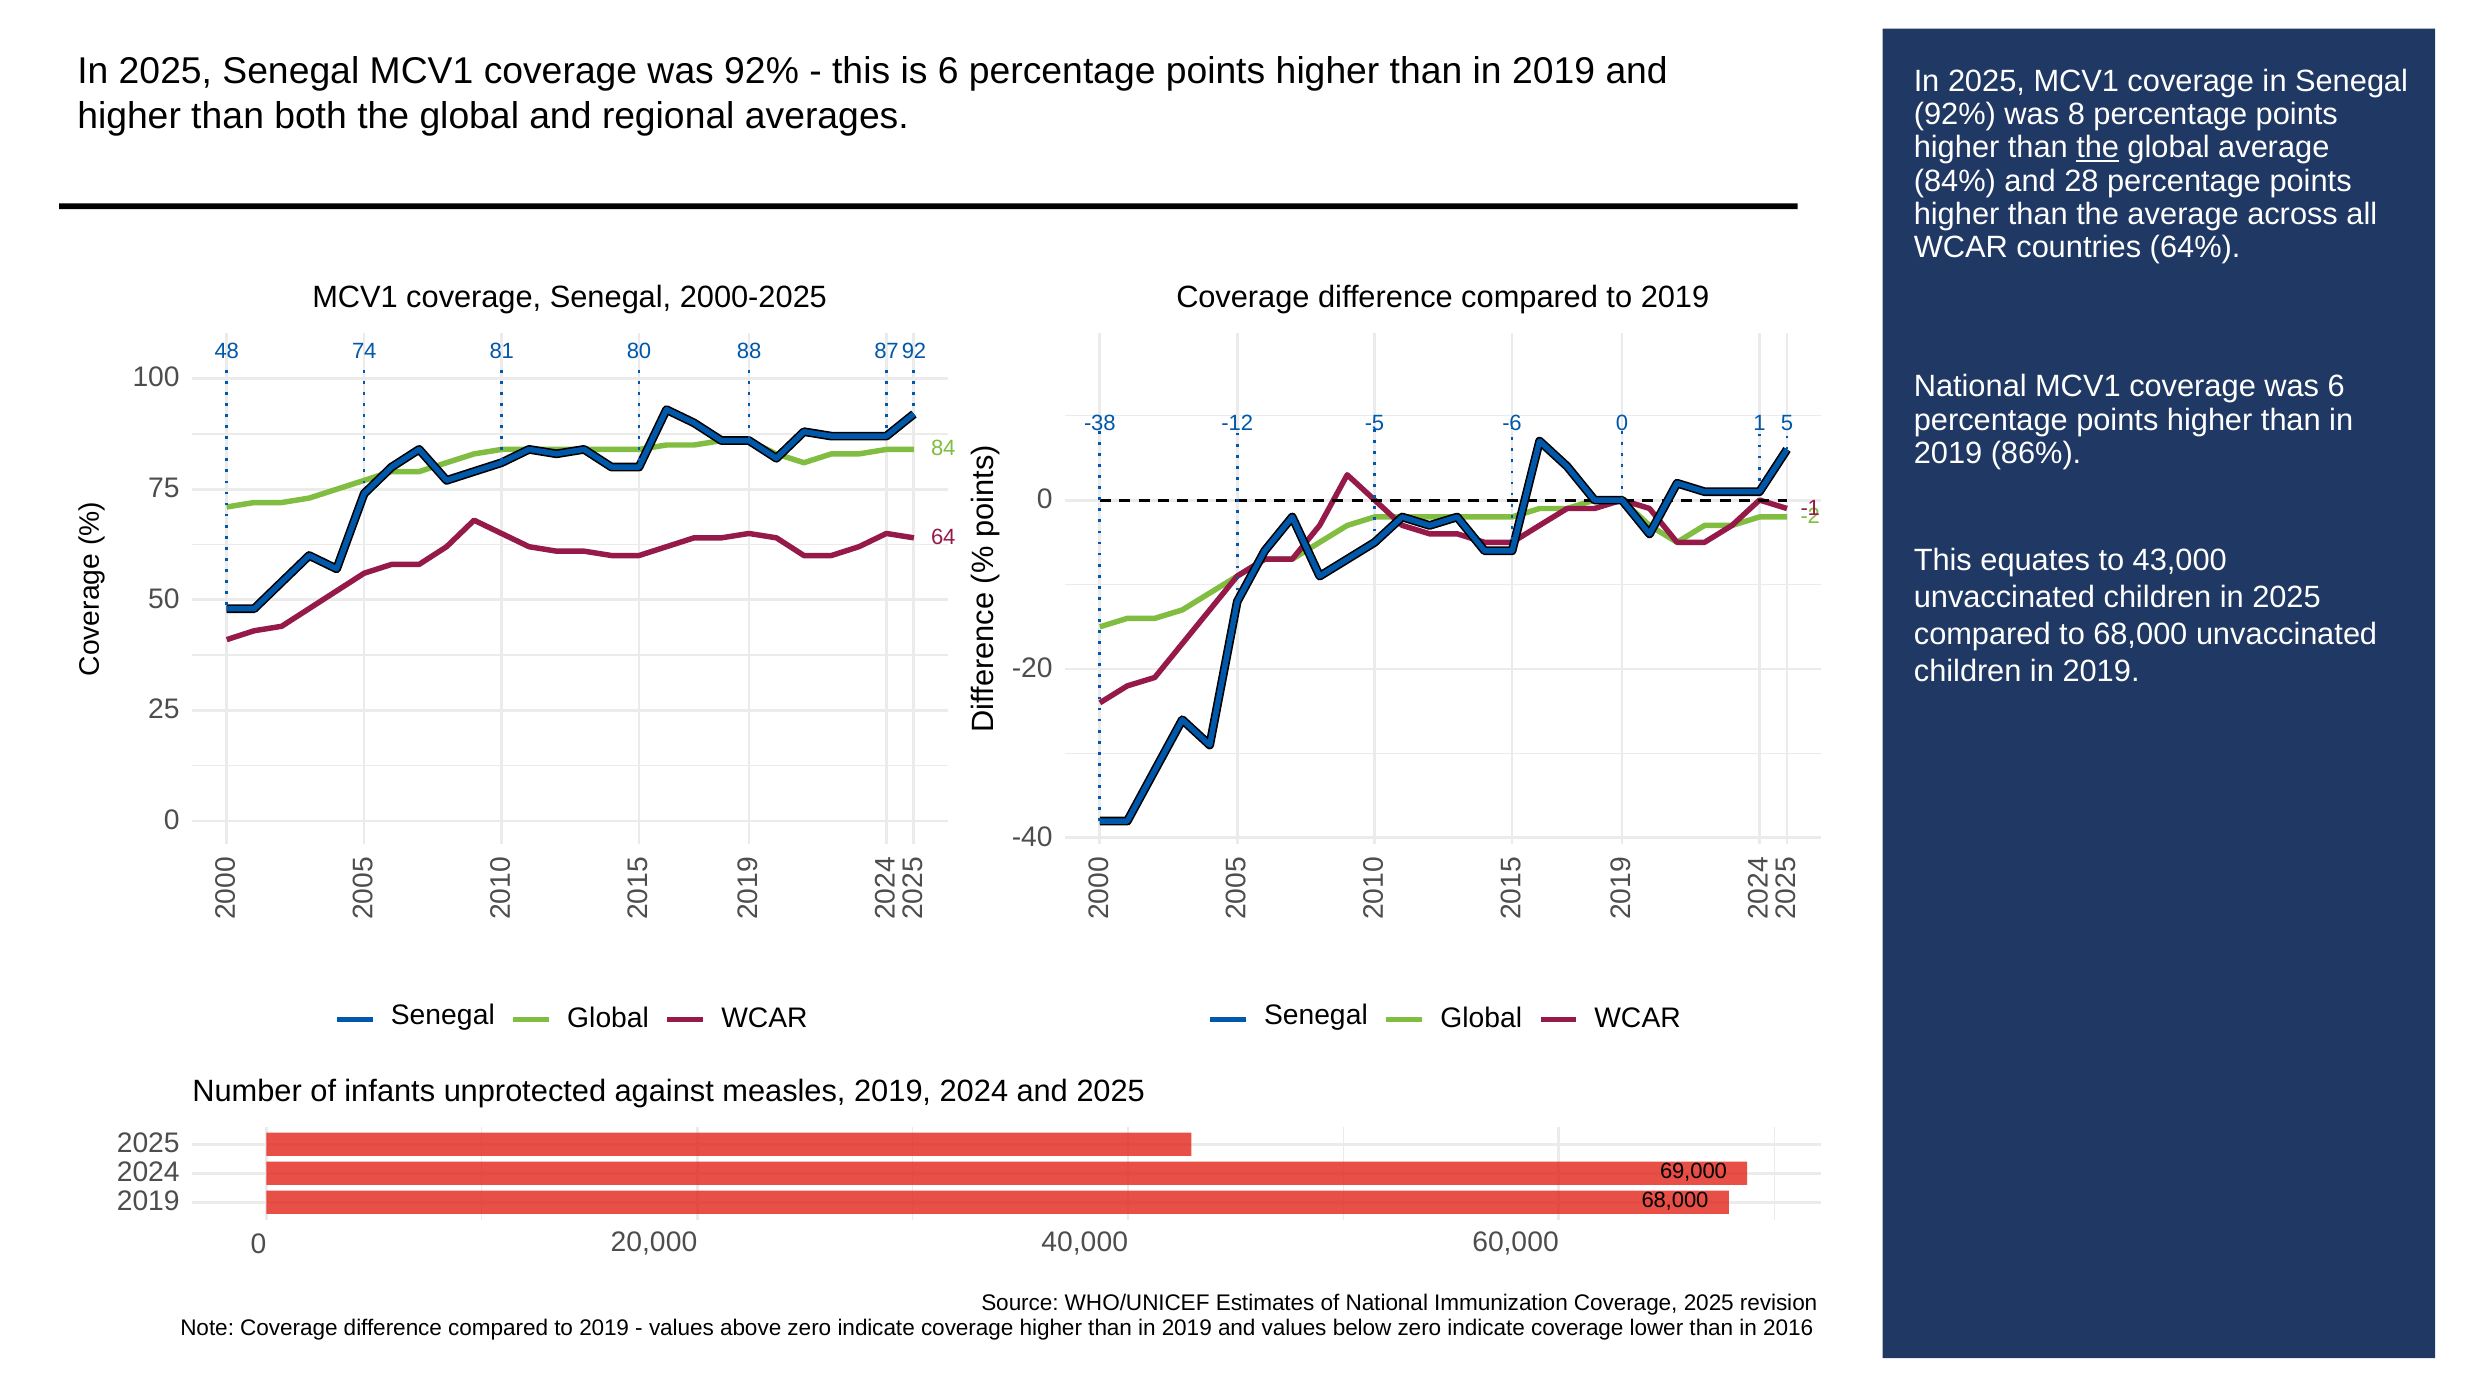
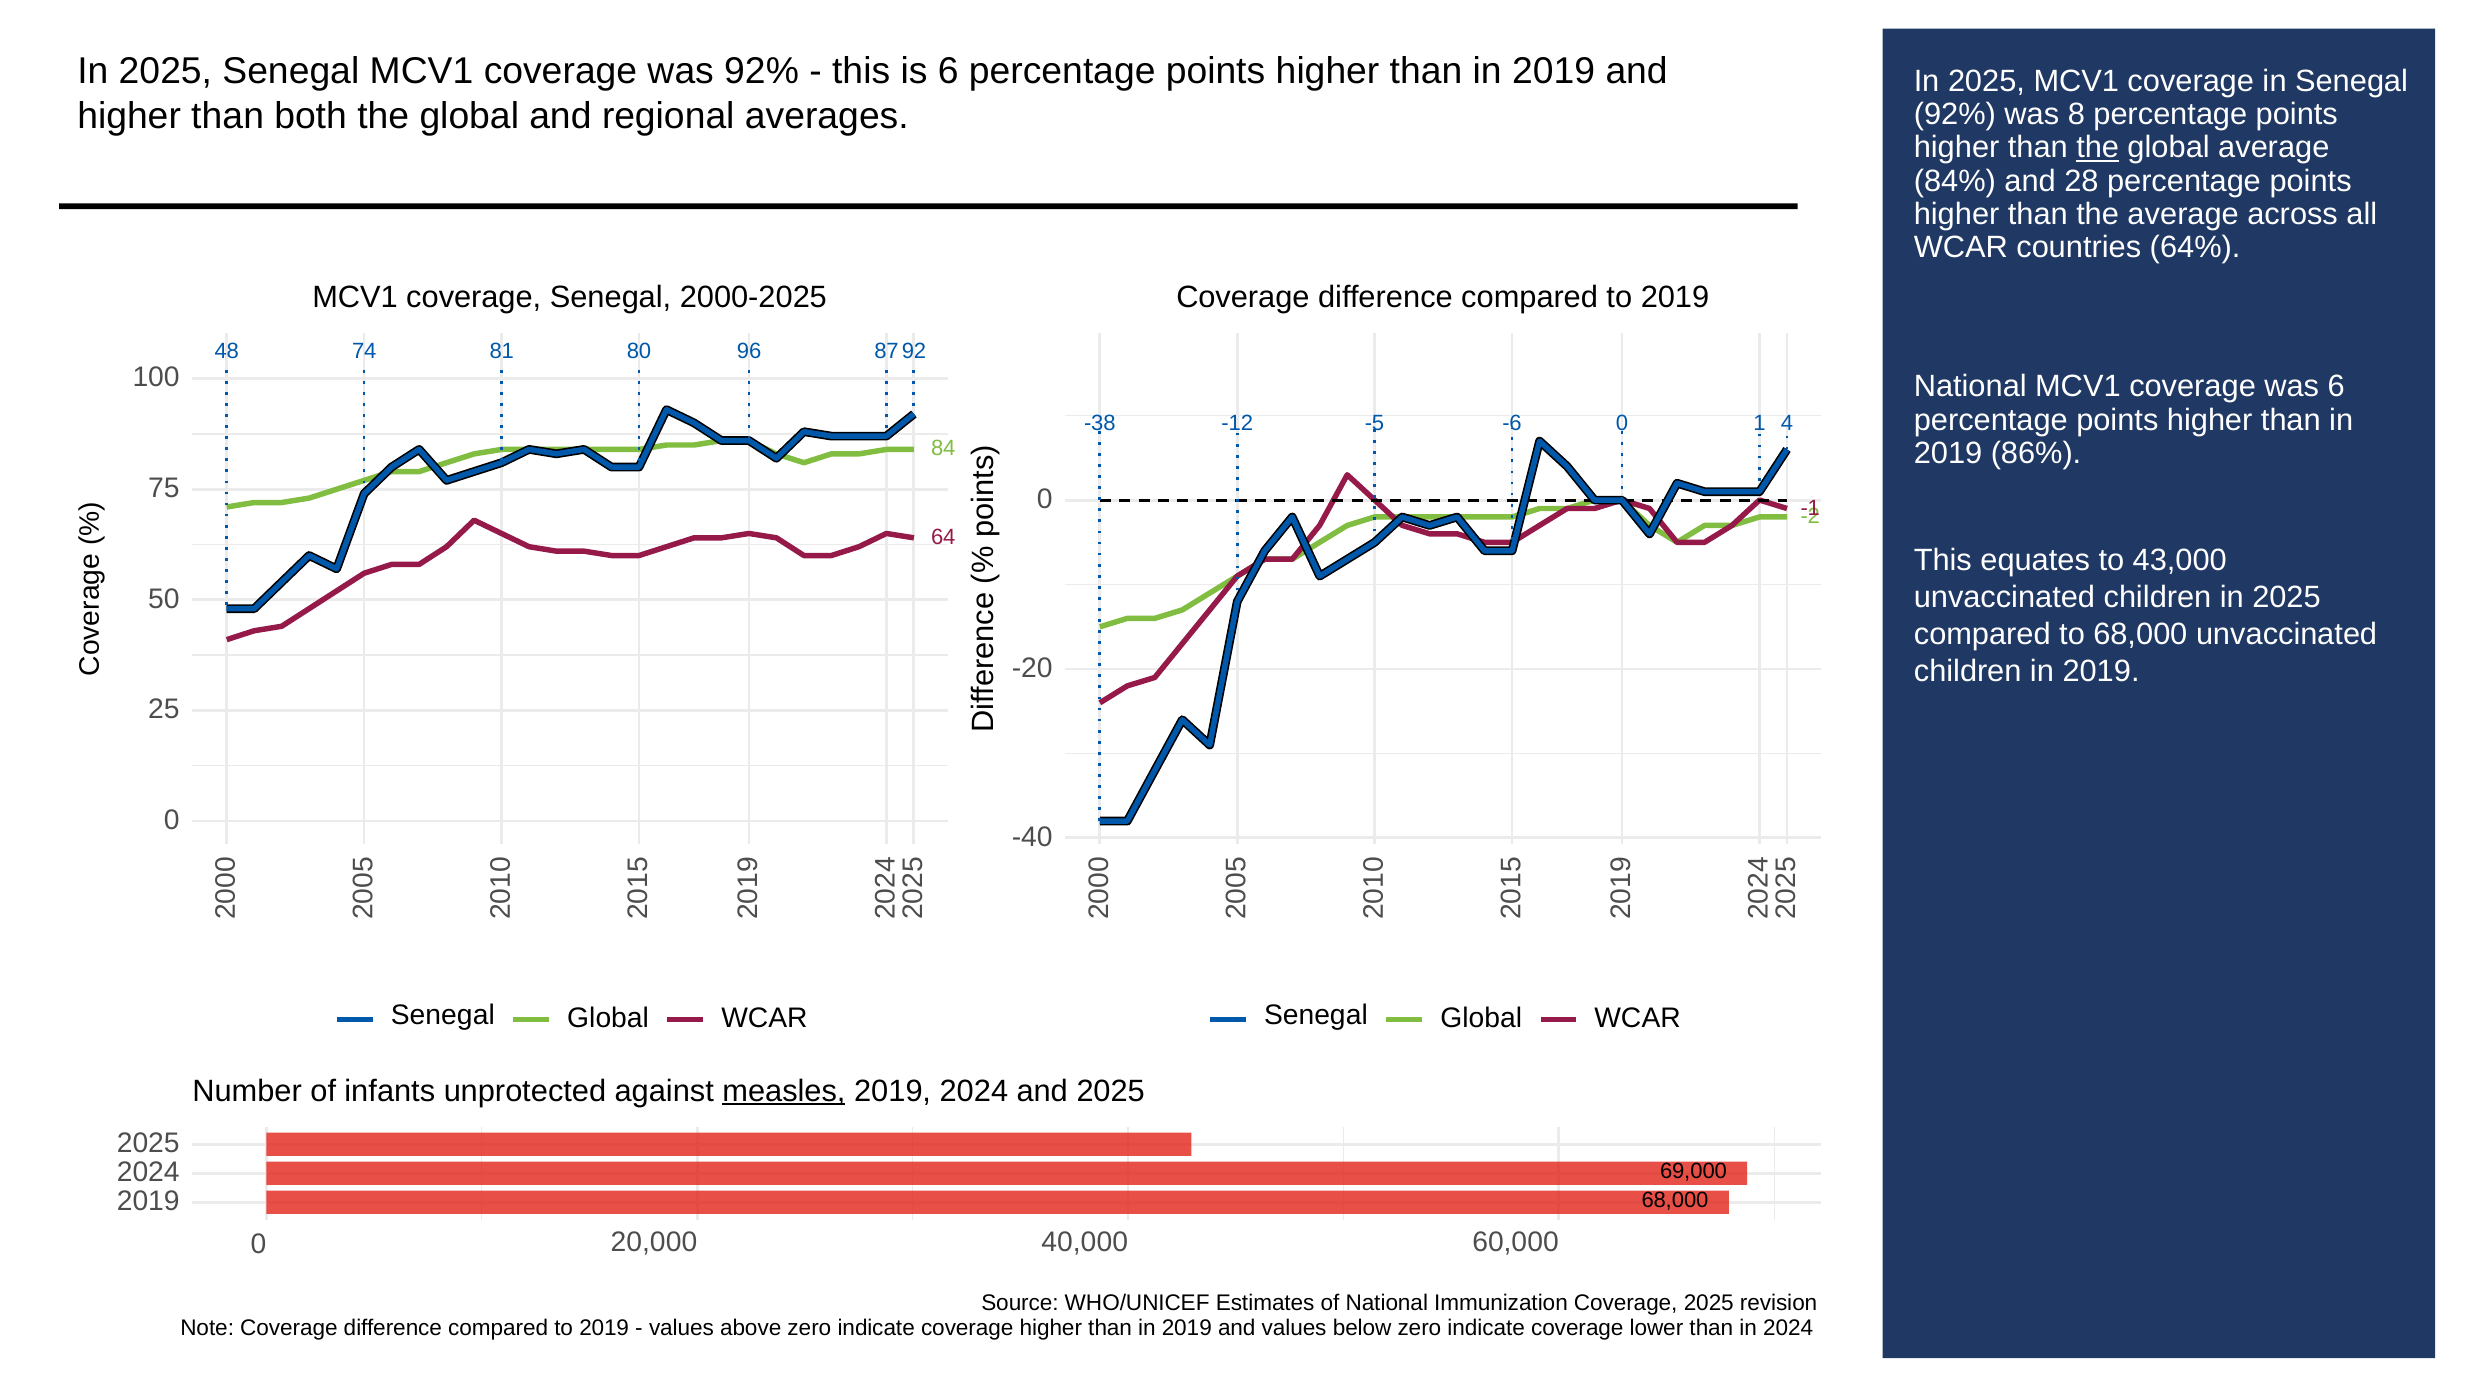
88: 88 -> 96
-6 0 1 5: 5 -> 4
measles underline: none -> present
in 2016: 2016 -> 2024
